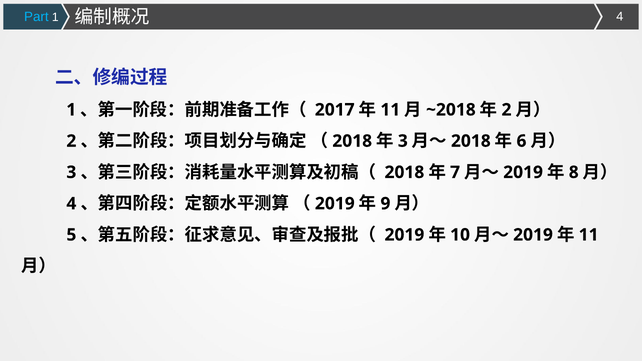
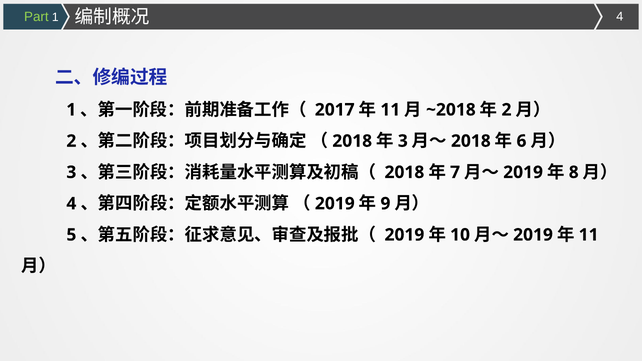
Part colour: light blue -> light green
